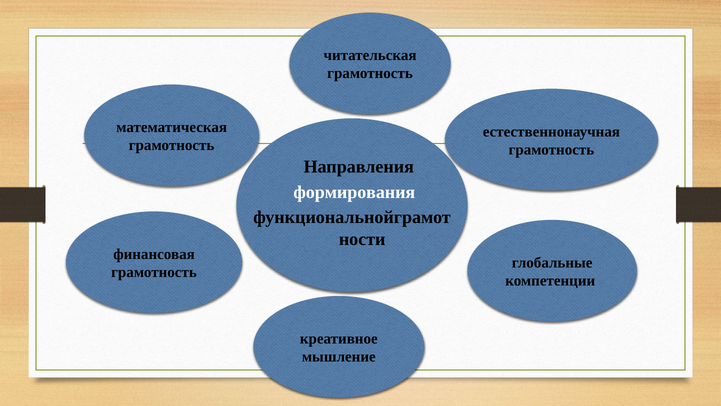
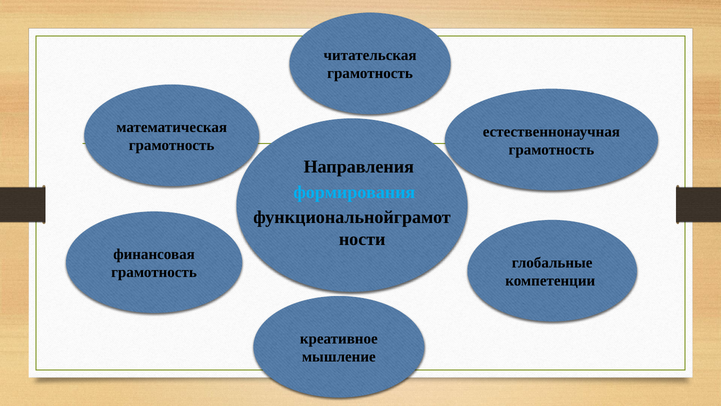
формирования colour: white -> light blue
